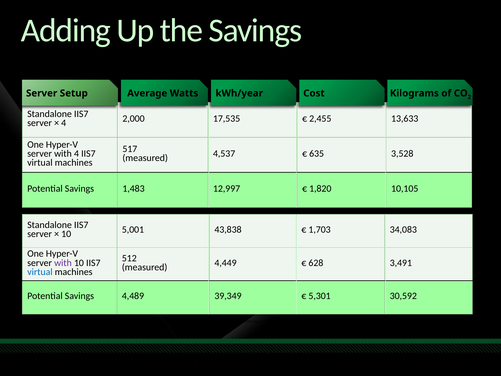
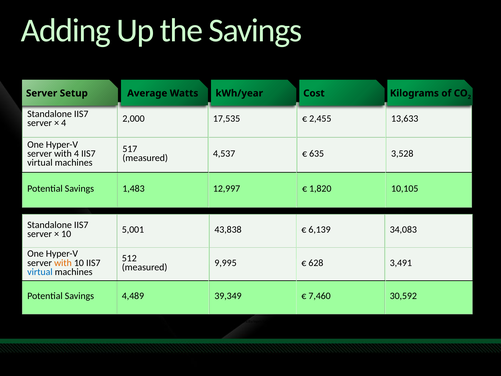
1,703: 1,703 -> 6,139
with at (63, 263) colour: purple -> orange
4,449: 4,449 -> 9,995
5,301: 5,301 -> 7,460
